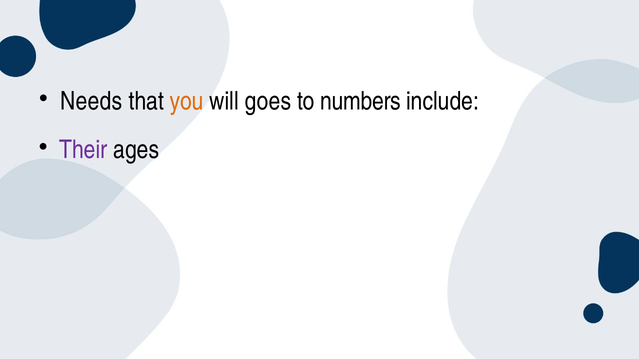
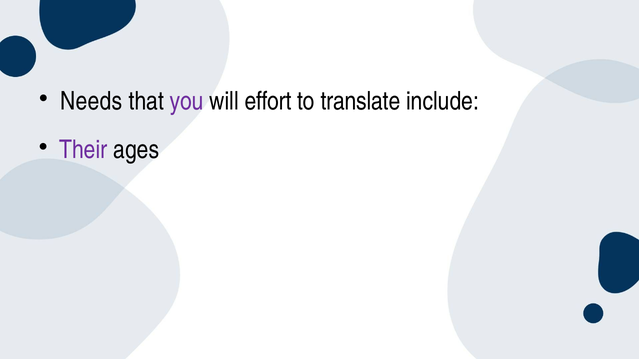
you colour: orange -> purple
goes: goes -> effort
numbers: numbers -> translate
